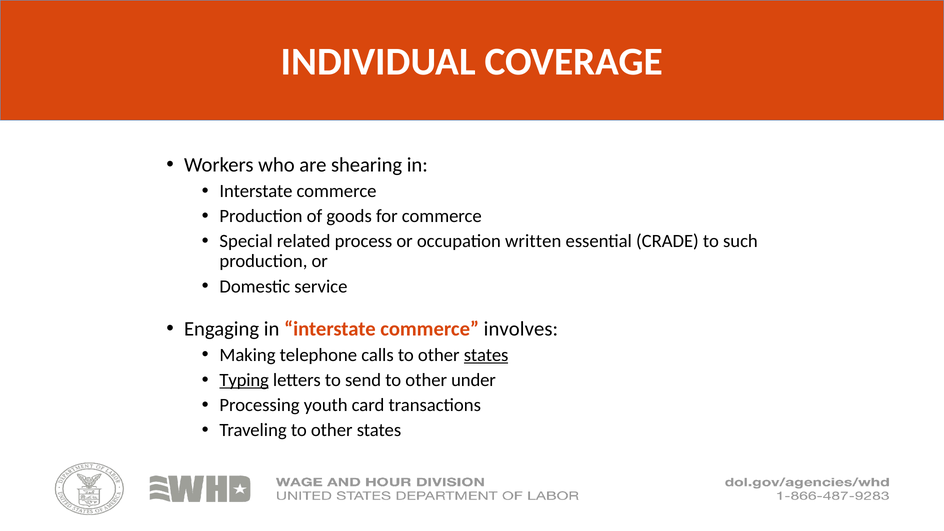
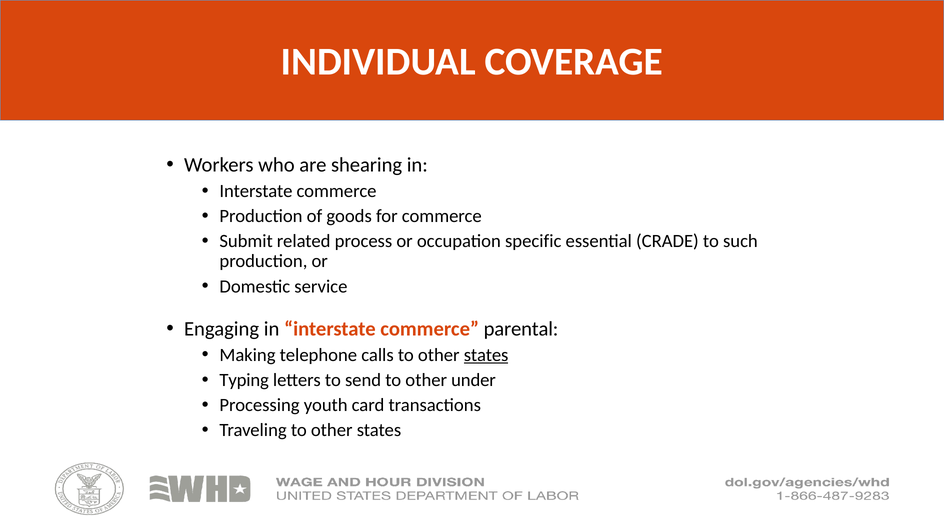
Special: Special -> Submit
written: written -> specific
involves: involves -> parental
Typing underline: present -> none
